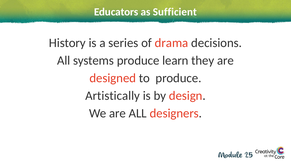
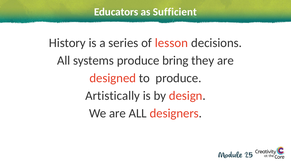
drama: drama -> lesson
learn: learn -> bring
